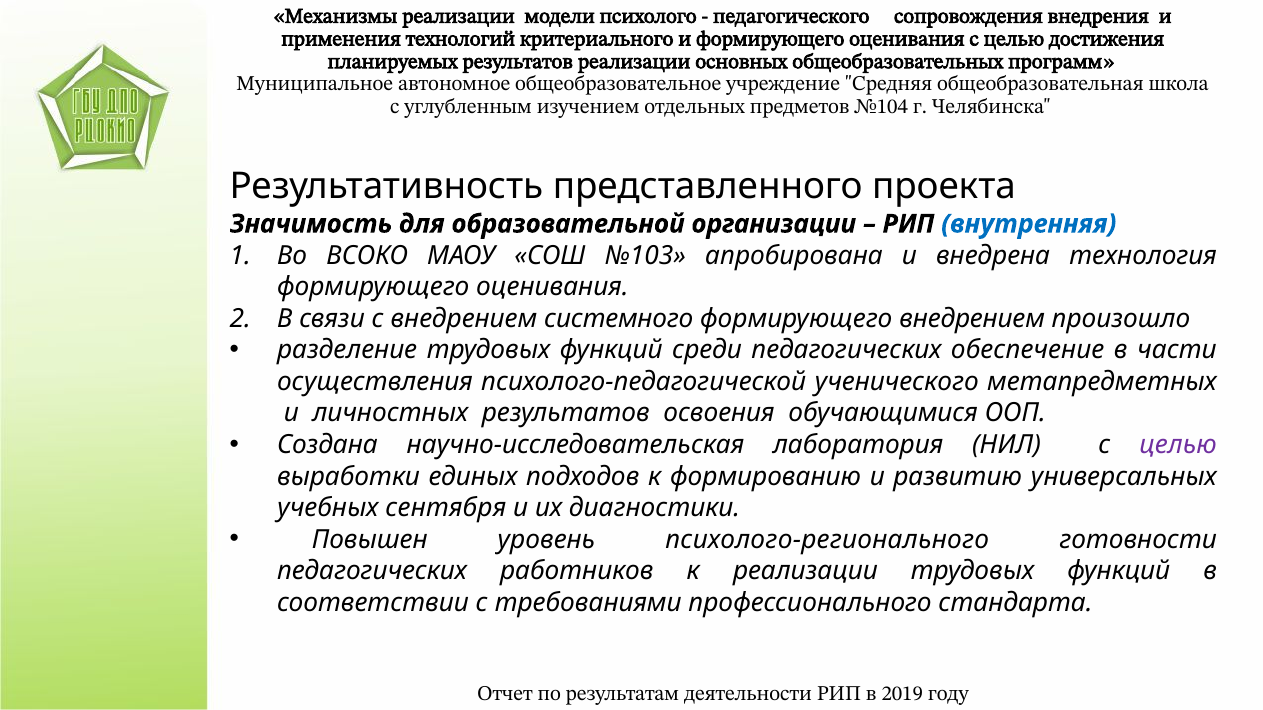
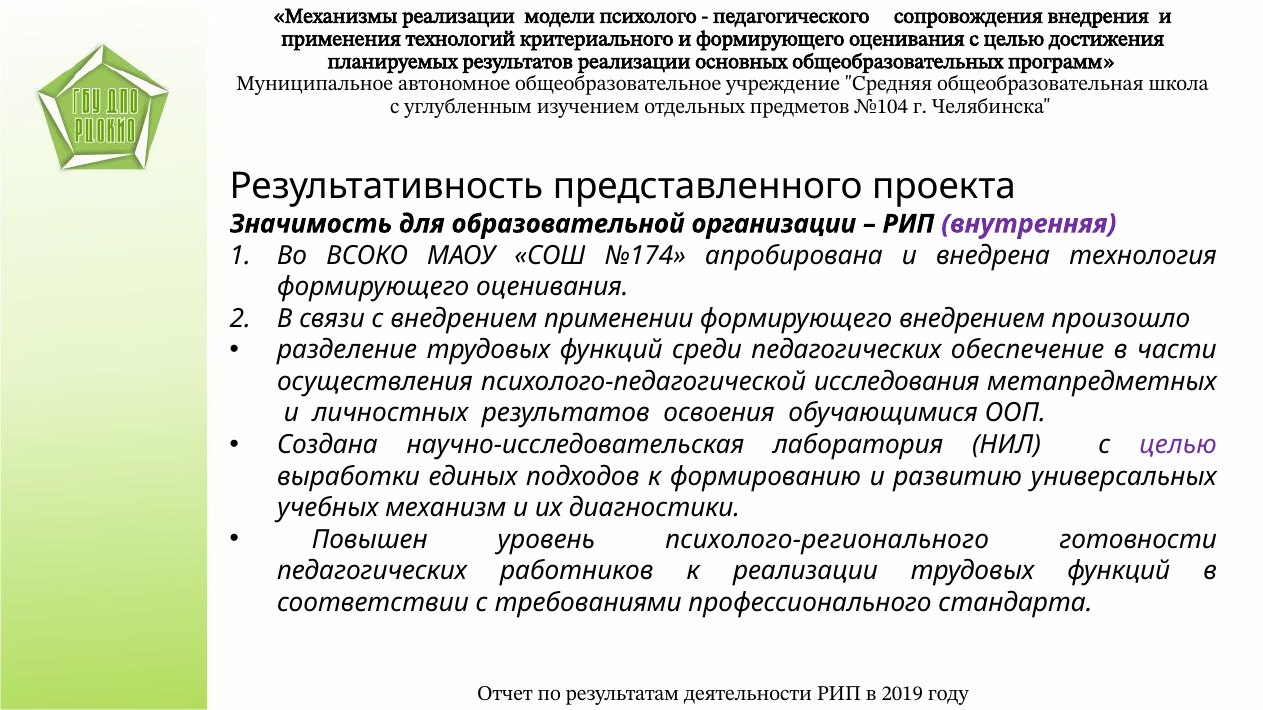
внутренняя colour: blue -> purple
№103: №103 -> №174
системного: системного -> применении
ученического: ученического -> исследования
сентября: сентября -> механизм
